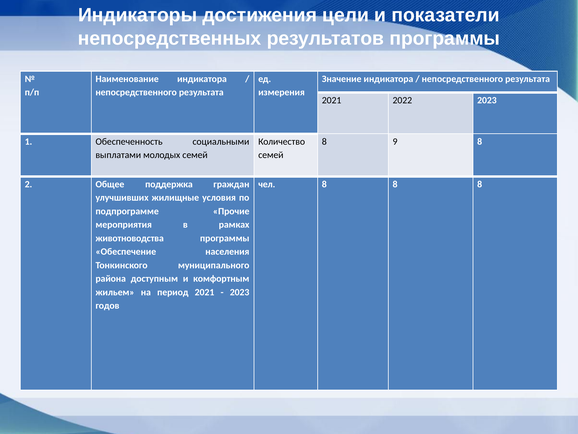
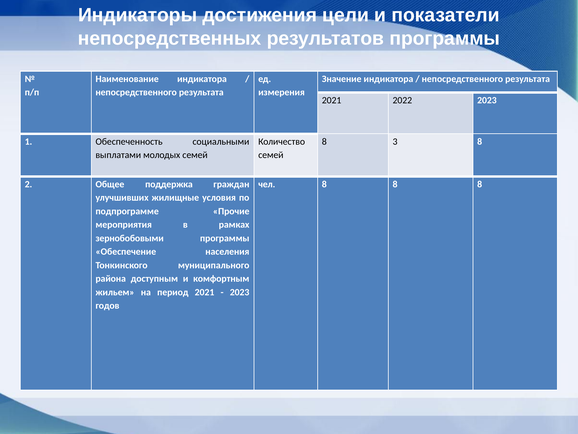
9: 9 -> 3
животноводства: животноводства -> зернобобовыми
